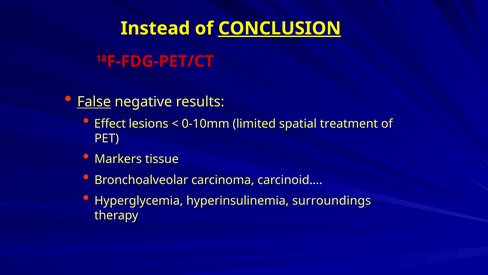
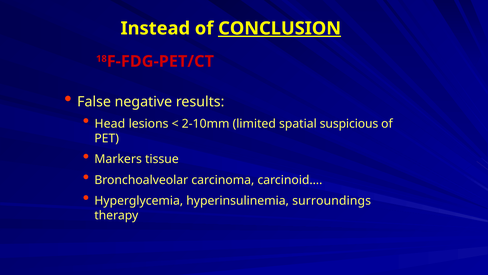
False underline: present -> none
Effect: Effect -> Head
0-10mm: 0-10mm -> 2-10mm
treatment: treatment -> suspicious
